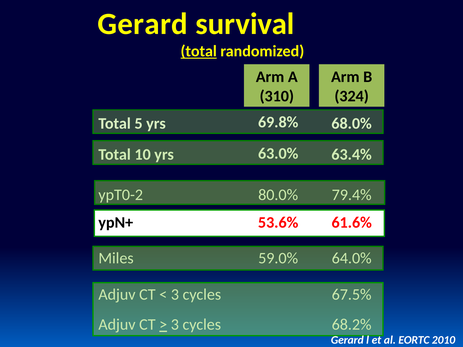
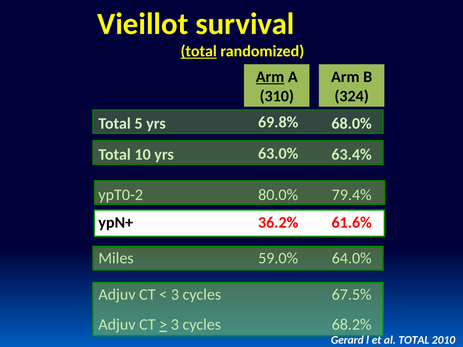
Gerard at (143, 24): Gerard -> Vieillot
Arm at (270, 77) underline: none -> present
53.6%: 53.6% -> 36.2%
al EORTC: EORTC -> TOTAL
